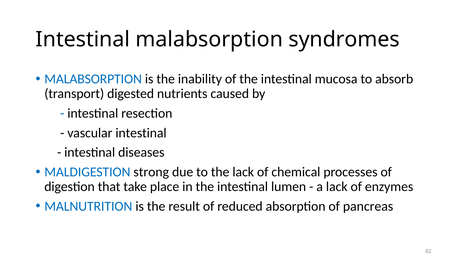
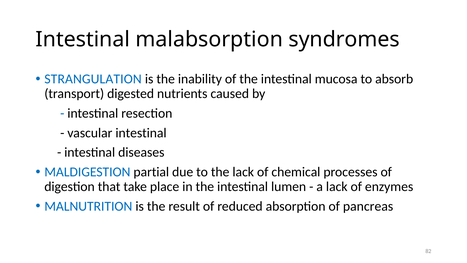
MALABSORPTION at (93, 79): MALABSORPTION -> STRANGULATION
strong: strong -> partial
